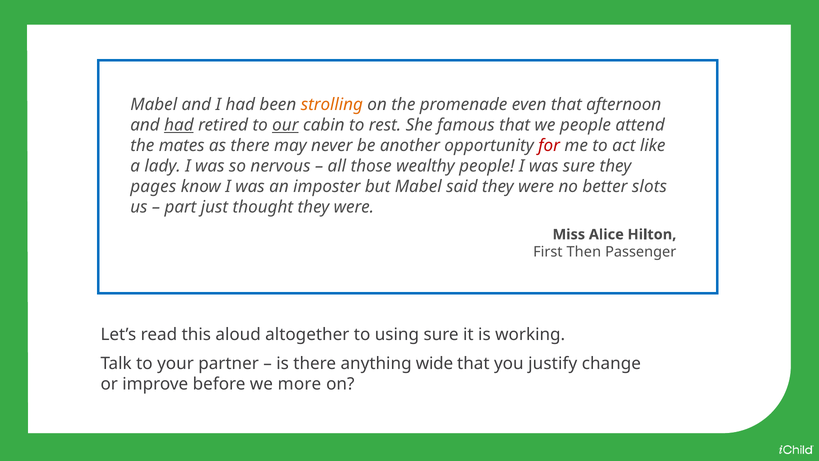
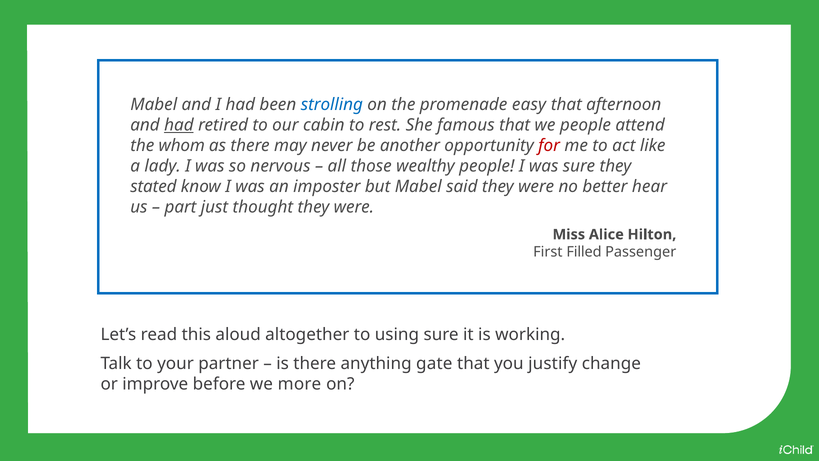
strolling colour: orange -> blue
even: even -> easy
our underline: present -> none
mates: mates -> whom
pages: pages -> stated
slots: slots -> hear
Then: Then -> Filled
wide: wide -> gate
